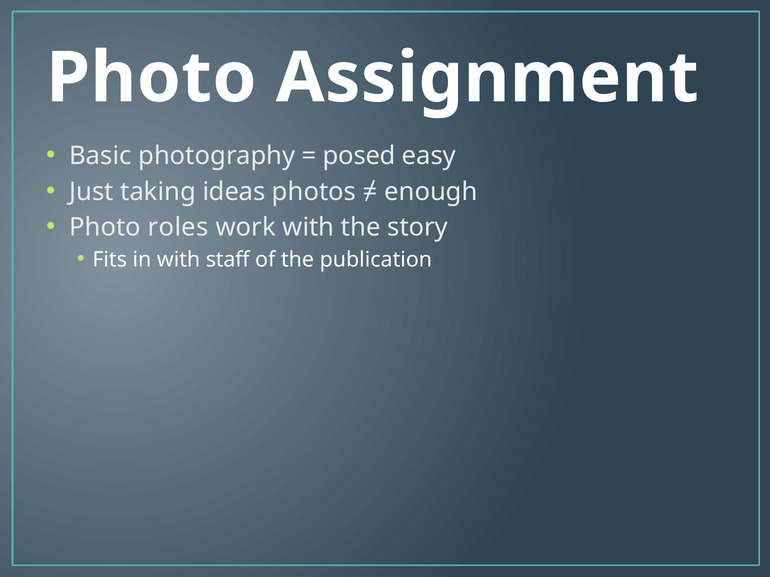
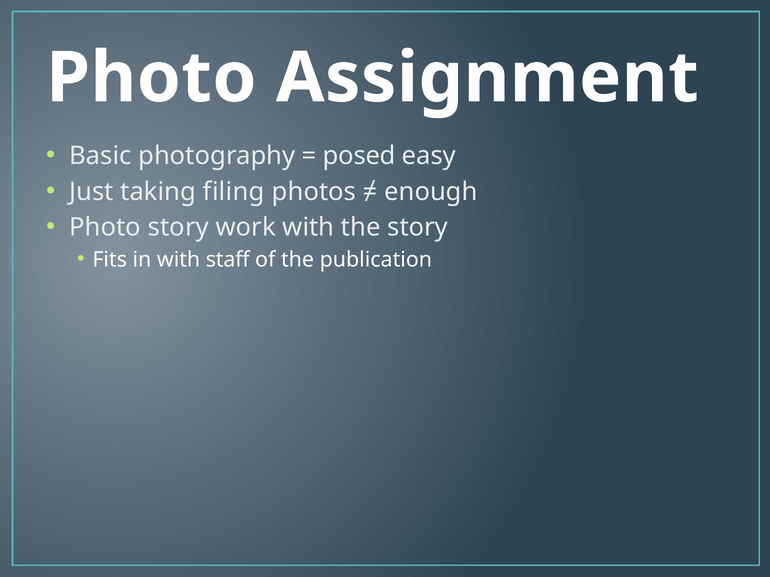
ideas: ideas -> filing
Photo roles: roles -> story
